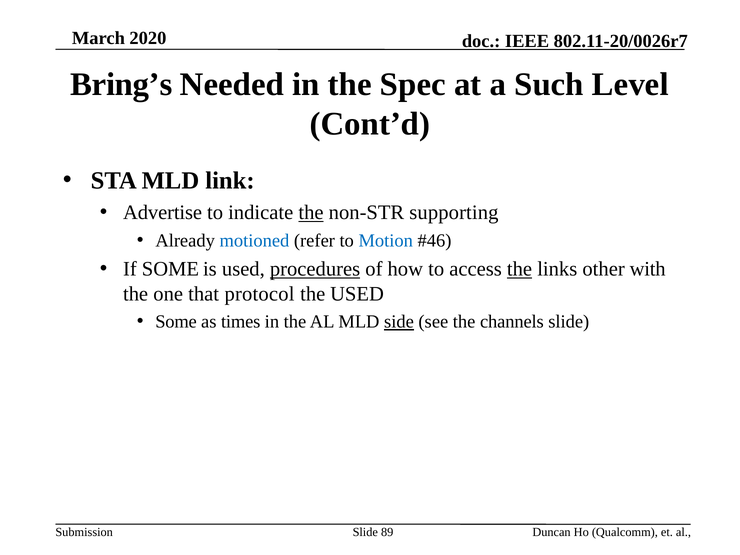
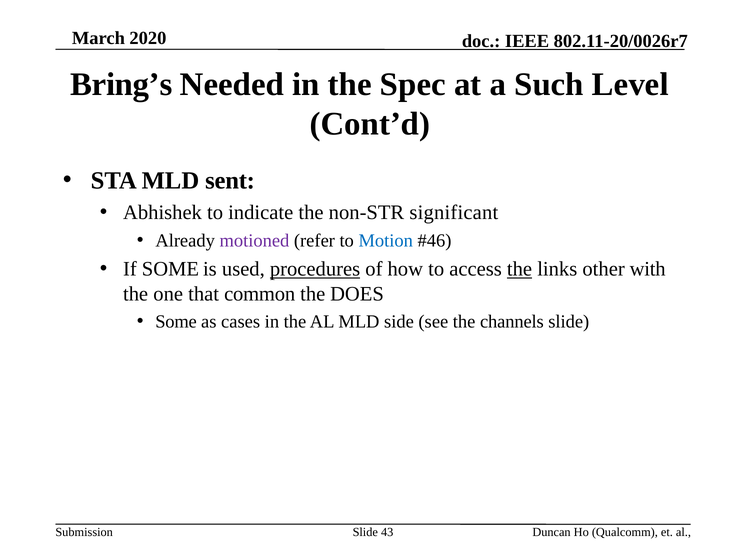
link: link -> sent
Advertise: Advertise -> Abhishek
the at (311, 213) underline: present -> none
supporting: supporting -> significant
motioned colour: blue -> purple
protocol: protocol -> common
the USED: USED -> DOES
times: times -> cases
side underline: present -> none
89: 89 -> 43
